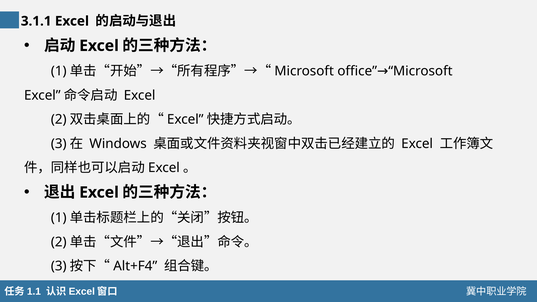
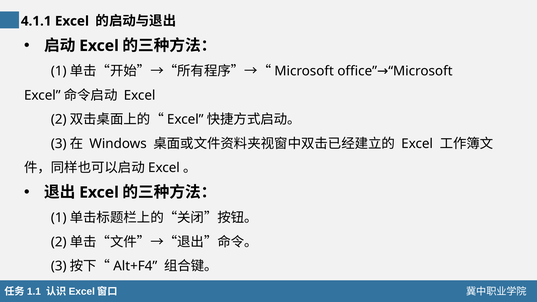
3.1.1: 3.1.1 -> 4.1.1
